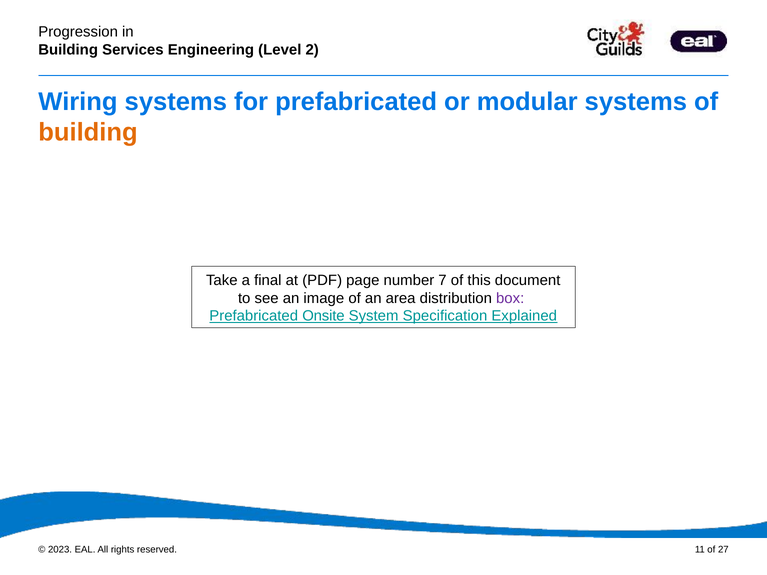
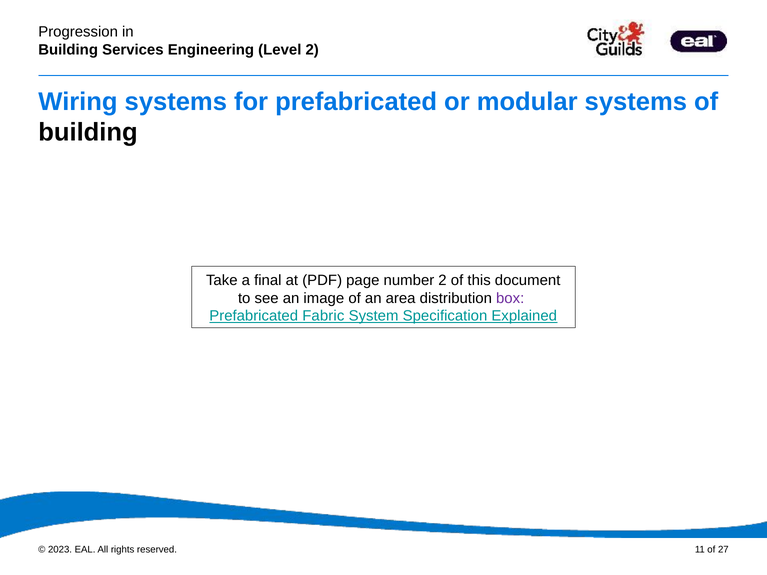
building at (88, 132) colour: orange -> black
number 7: 7 -> 2
Onsite: Onsite -> Fabric
